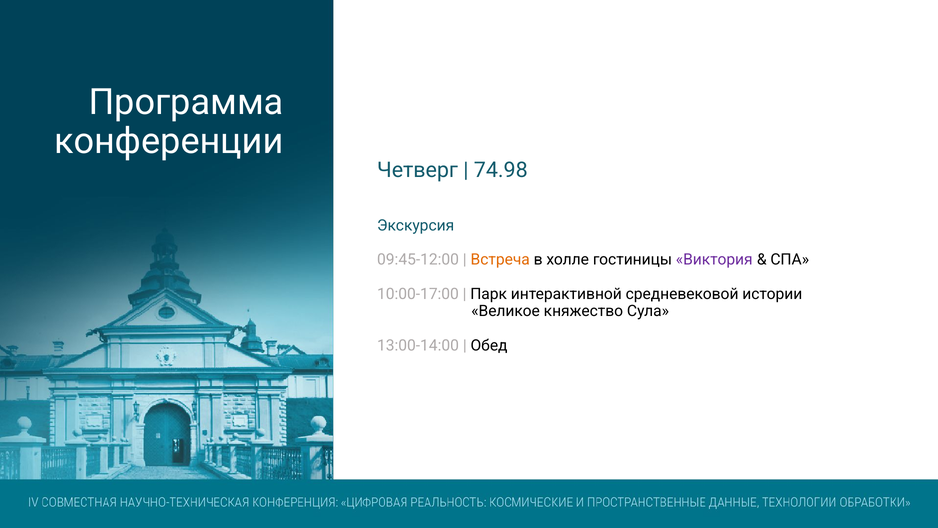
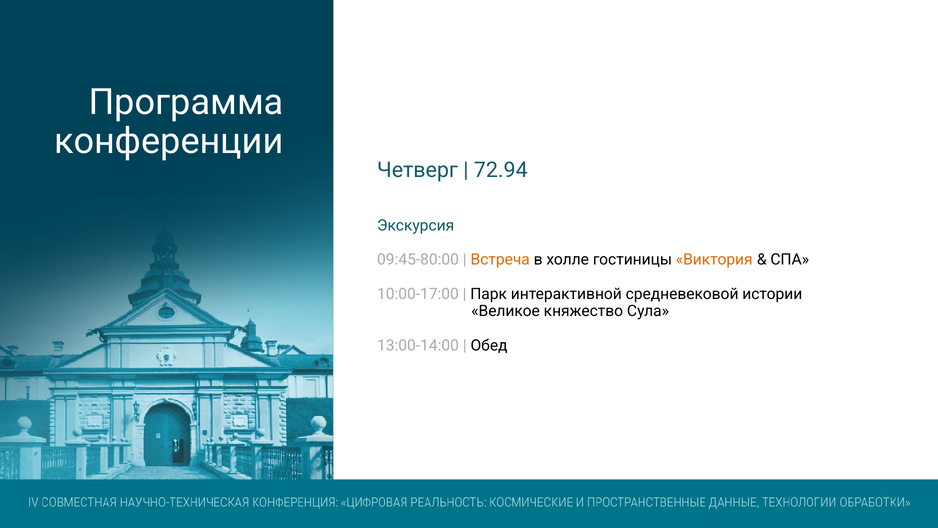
74.98: 74.98 -> 72.94
09:45-12:00: 09:45-12:00 -> 09:45-80:00
Виктория colour: purple -> orange
